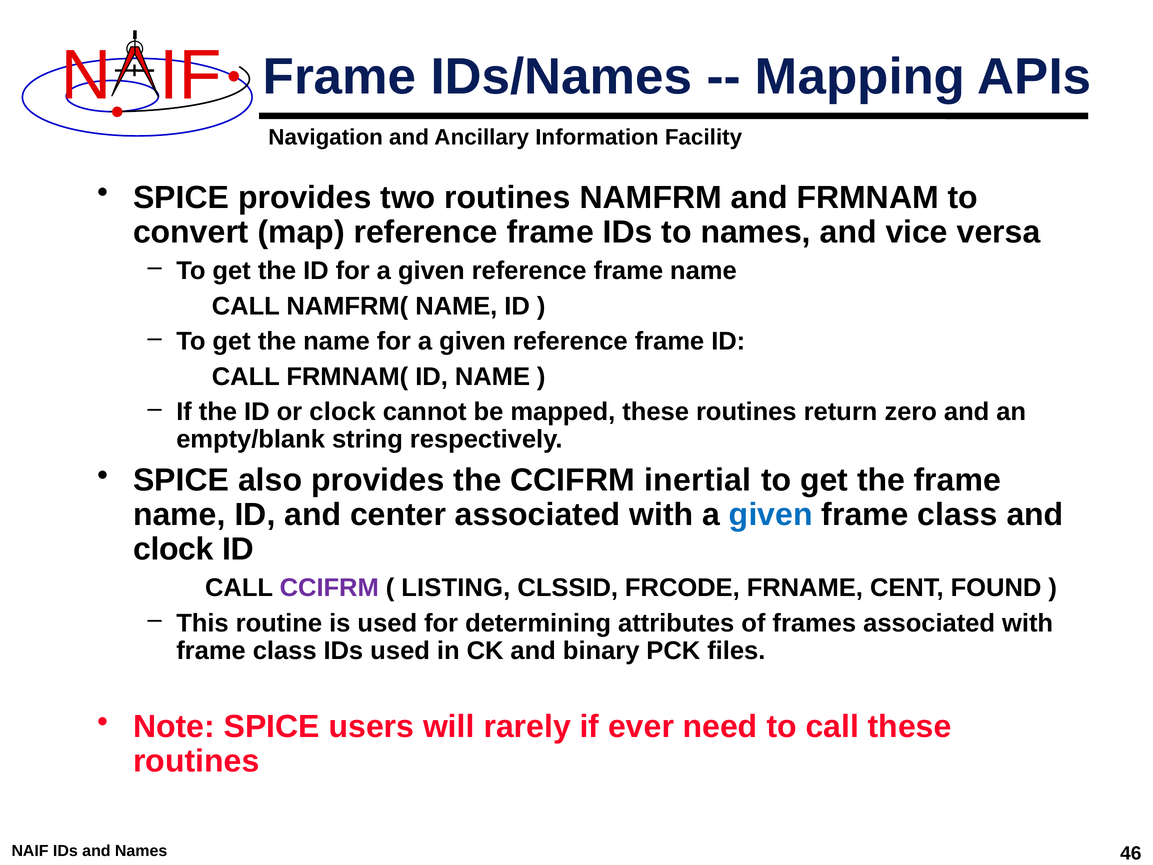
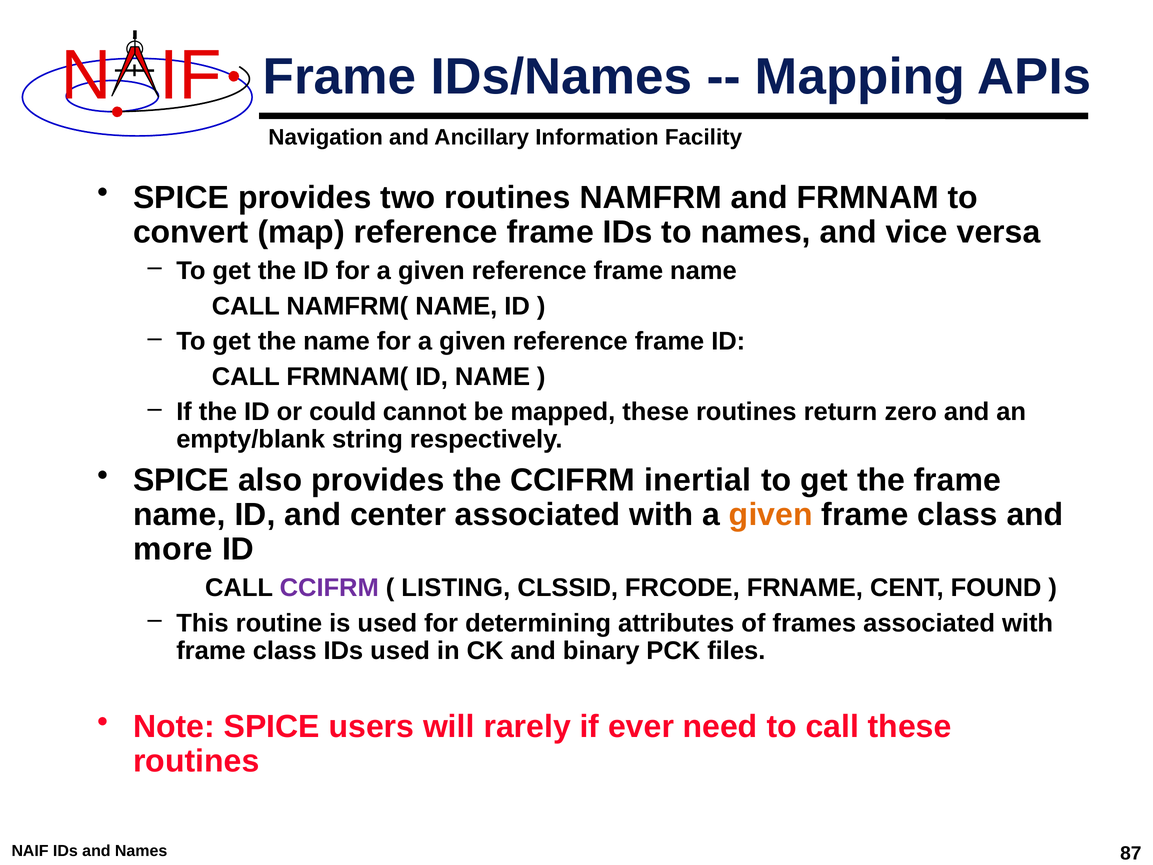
or clock: clock -> could
given at (771, 515) colour: blue -> orange
clock at (173, 549): clock -> more
46: 46 -> 87
